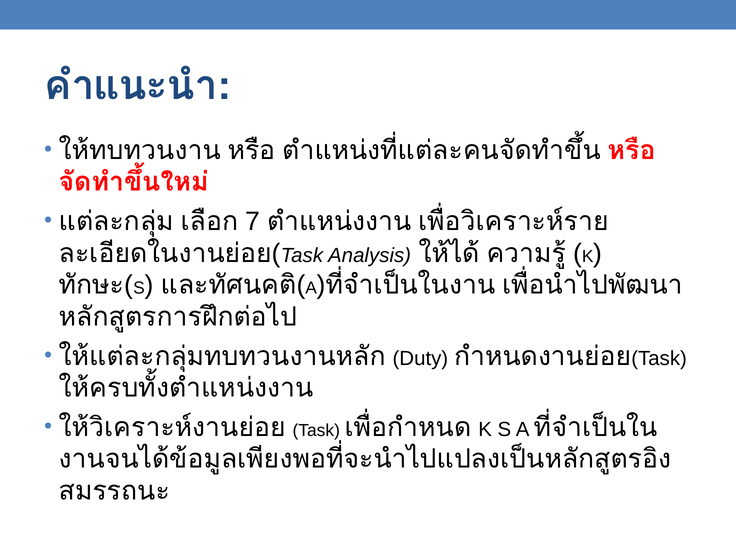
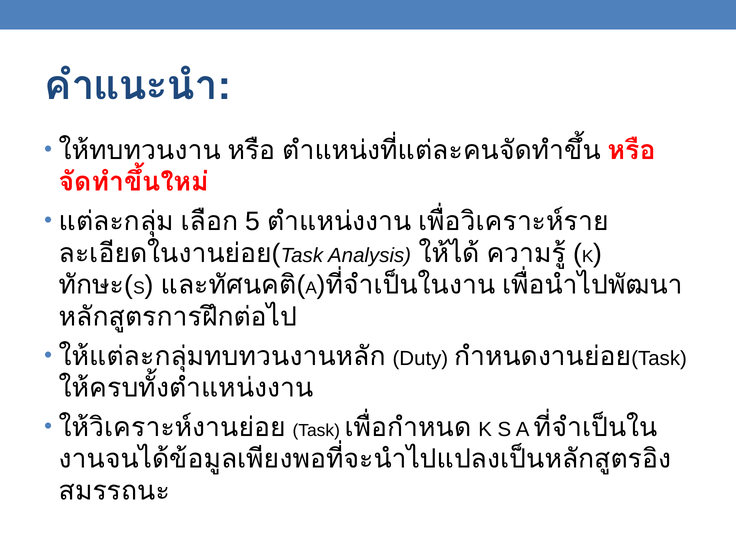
7: 7 -> 5
